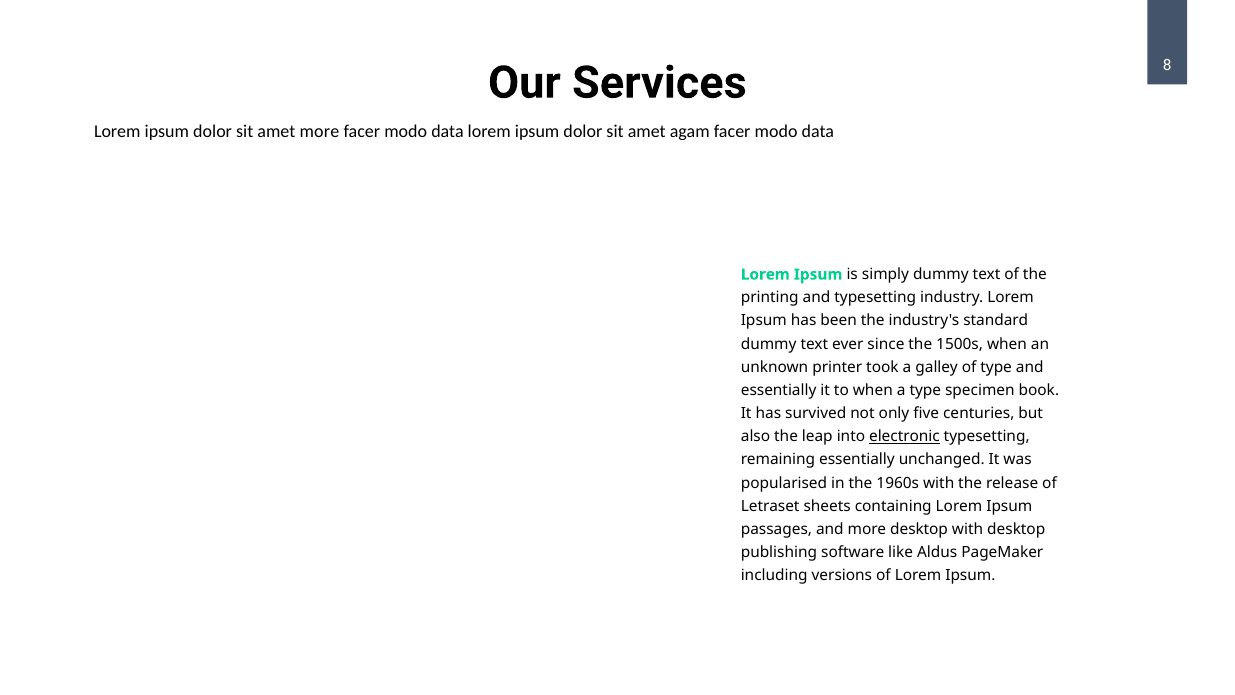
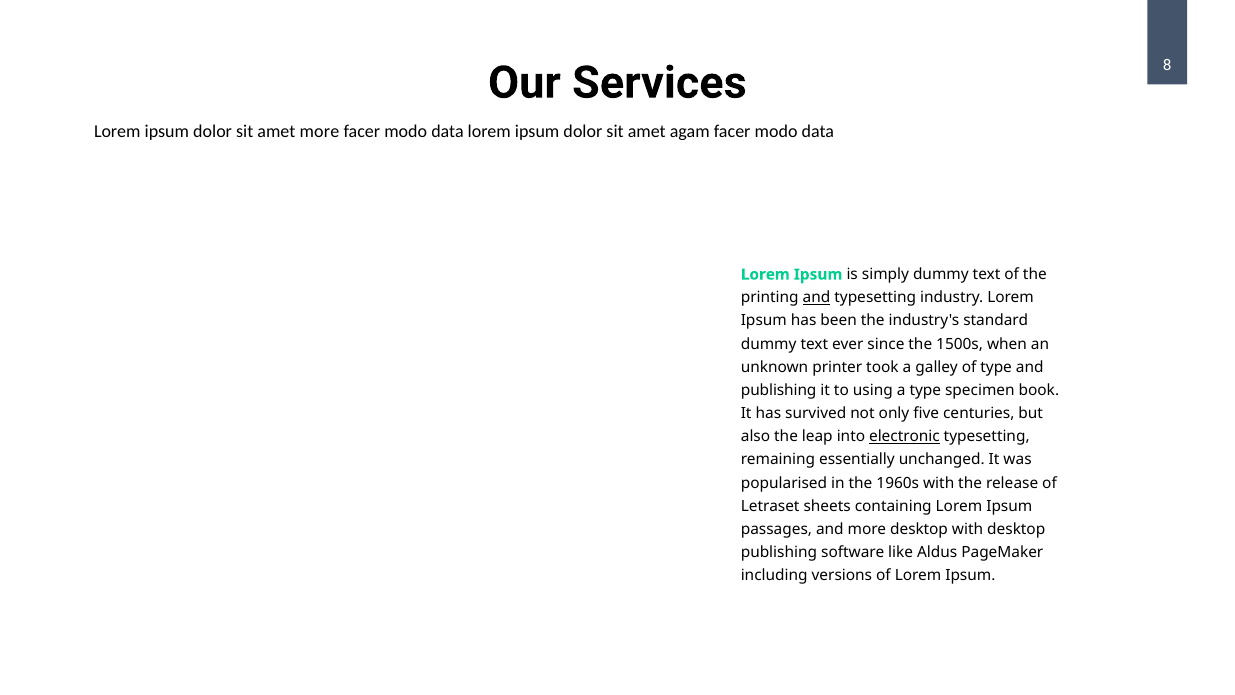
and at (817, 298) underline: none -> present
essentially at (779, 390): essentially -> publishing
to when: when -> using
